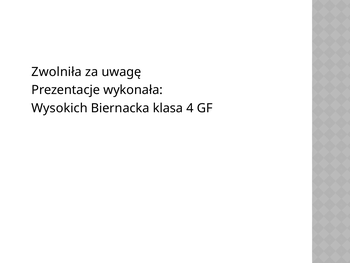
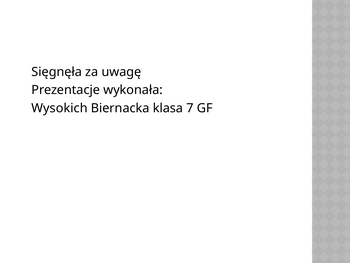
Zwolniła: Zwolniła -> Sięgnęła
4: 4 -> 7
